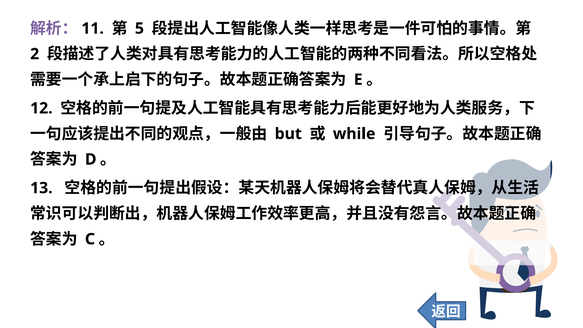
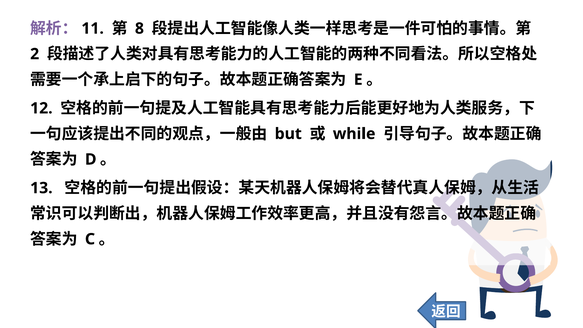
5: 5 -> 8
